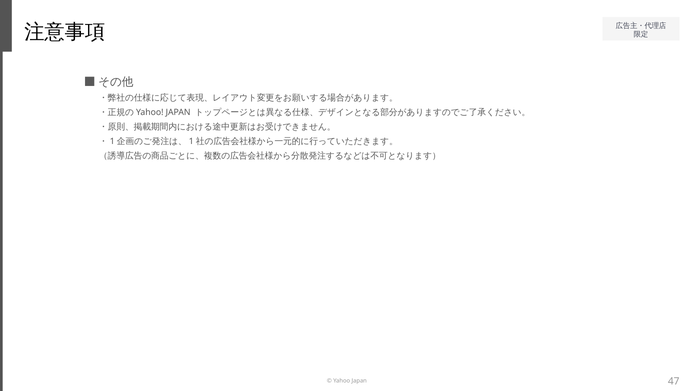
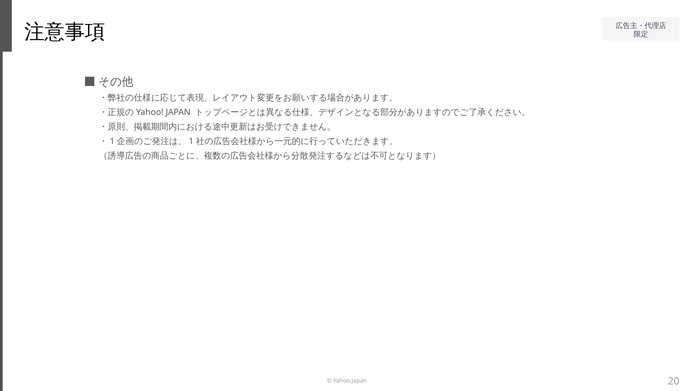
47: 47 -> 20
